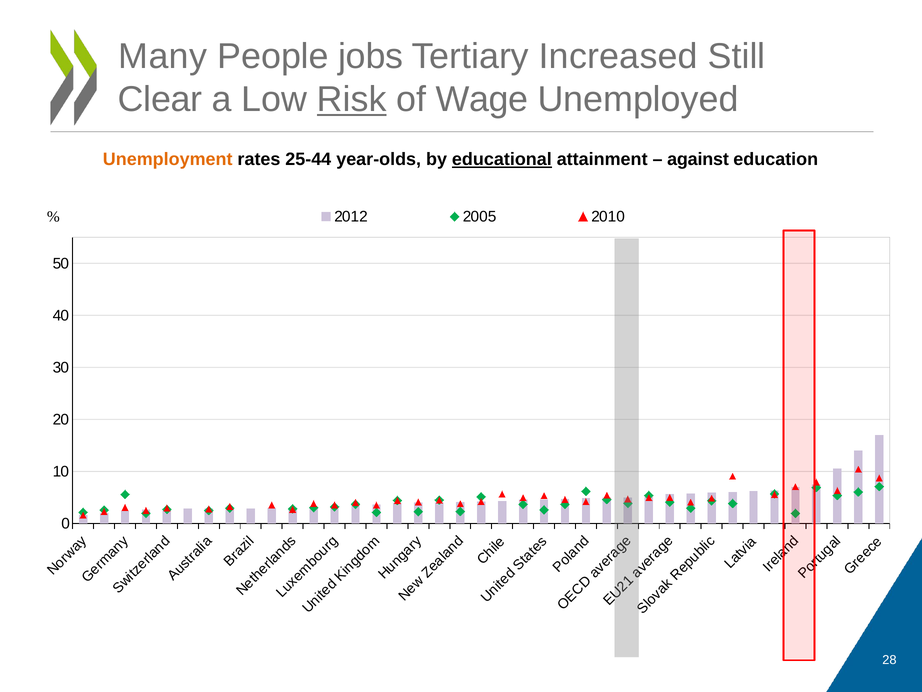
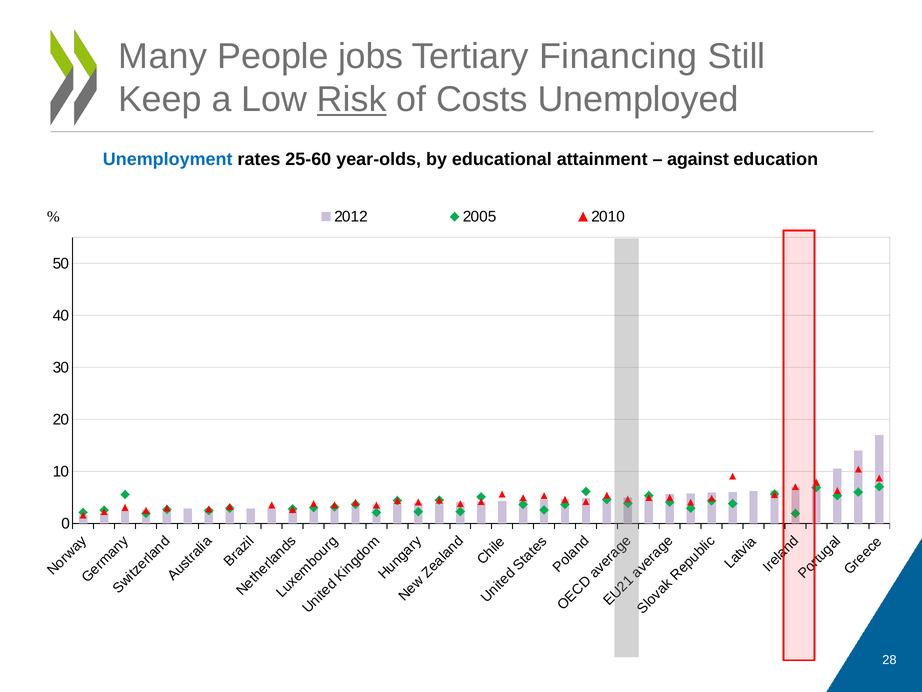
Increased: Increased -> Financing
Clear: Clear -> Keep
Wage: Wage -> Costs
Unemployment colour: orange -> blue
25-44: 25-44 -> 25-60
educational underline: present -> none
